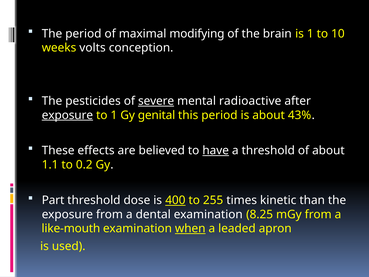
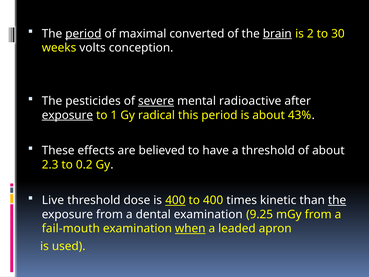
period at (83, 34) underline: none -> present
modifying: modifying -> converted
brain underline: none -> present
is 1: 1 -> 2
10: 10 -> 30
genital: genital -> radical
have underline: present -> none
1.1: 1.1 -> 2.3
Part: Part -> Live
to 255: 255 -> 400
the at (337, 200) underline: none -> present
8.25: 8.25 -> 9.25
like-mouth: like-mouth -> fail-mouth
